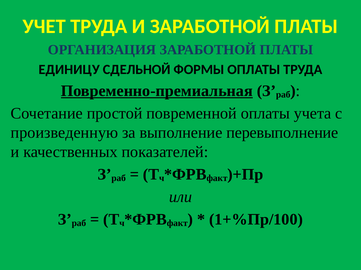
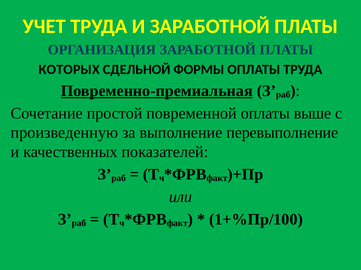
ЕДИНИЦУ: ЕДИНИЦУ -> КОТОРЫХ
учета: учета -> выше
